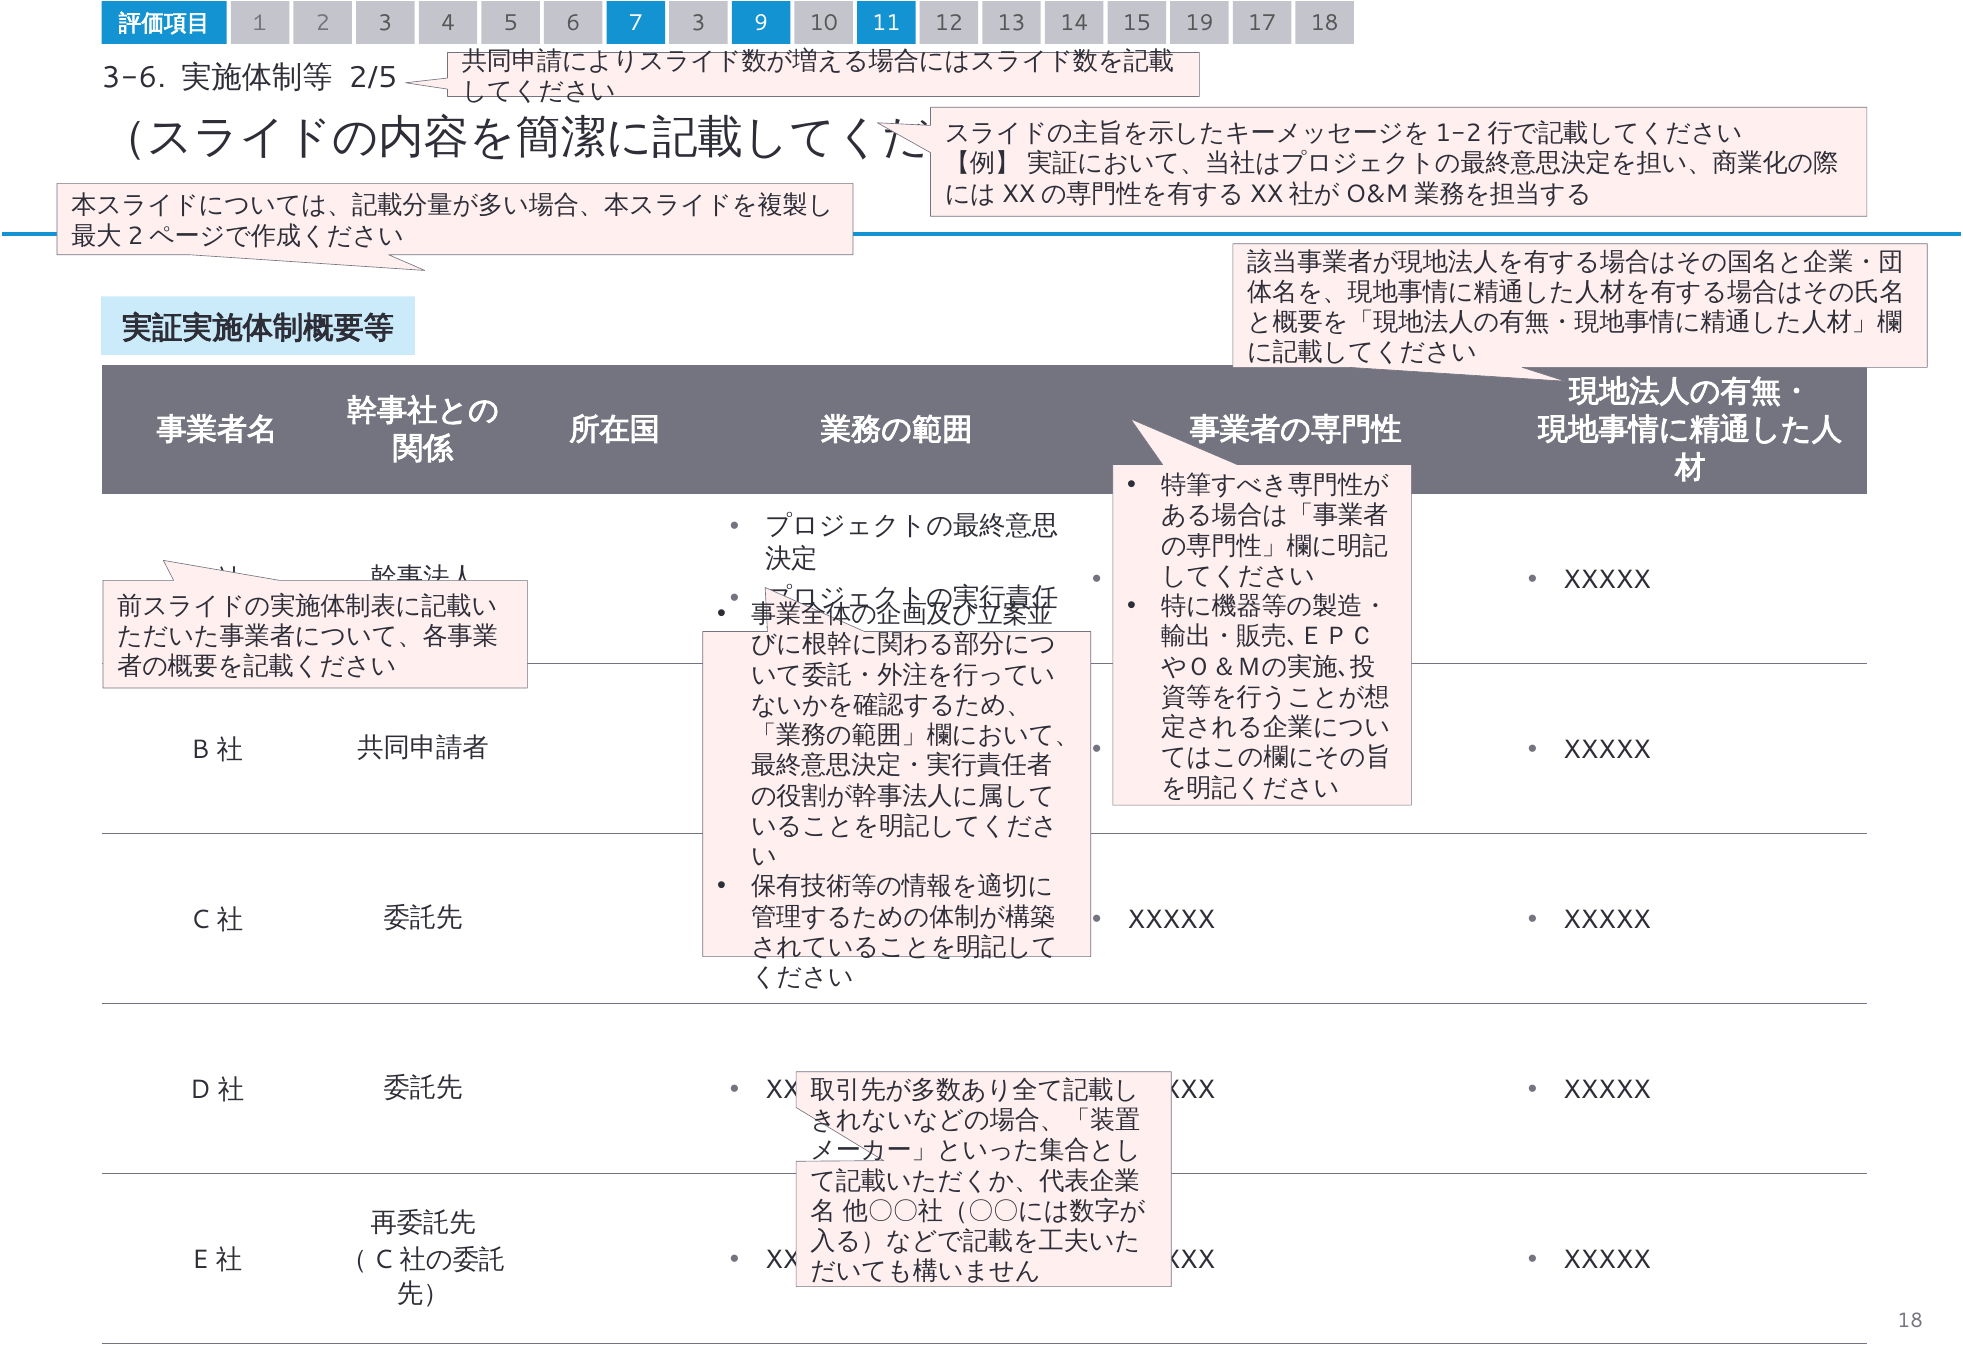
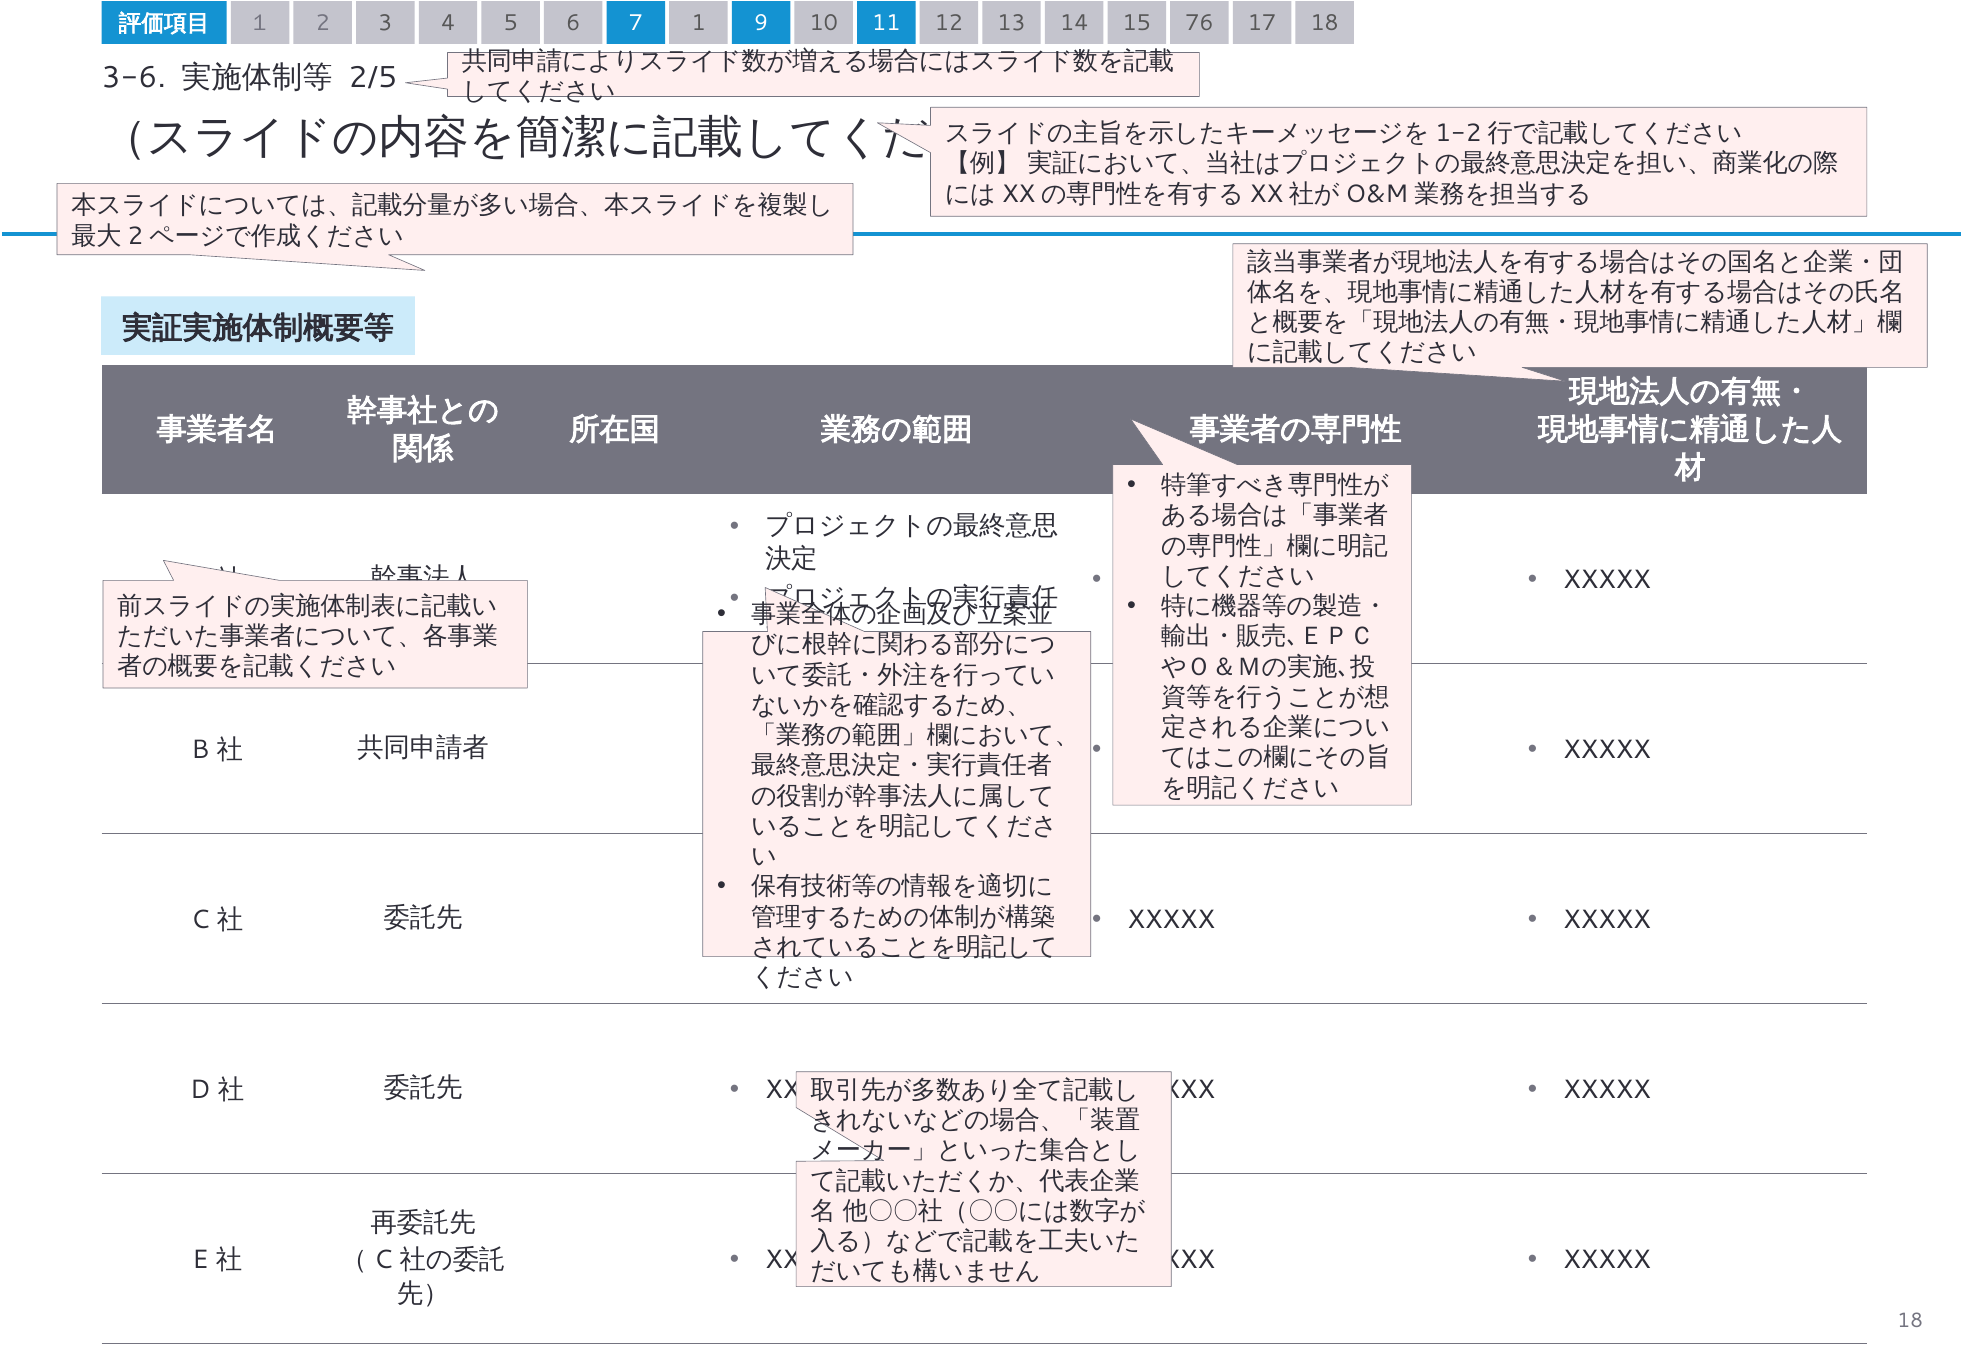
7 3: 3 -> 1
19: 19 -> 76
